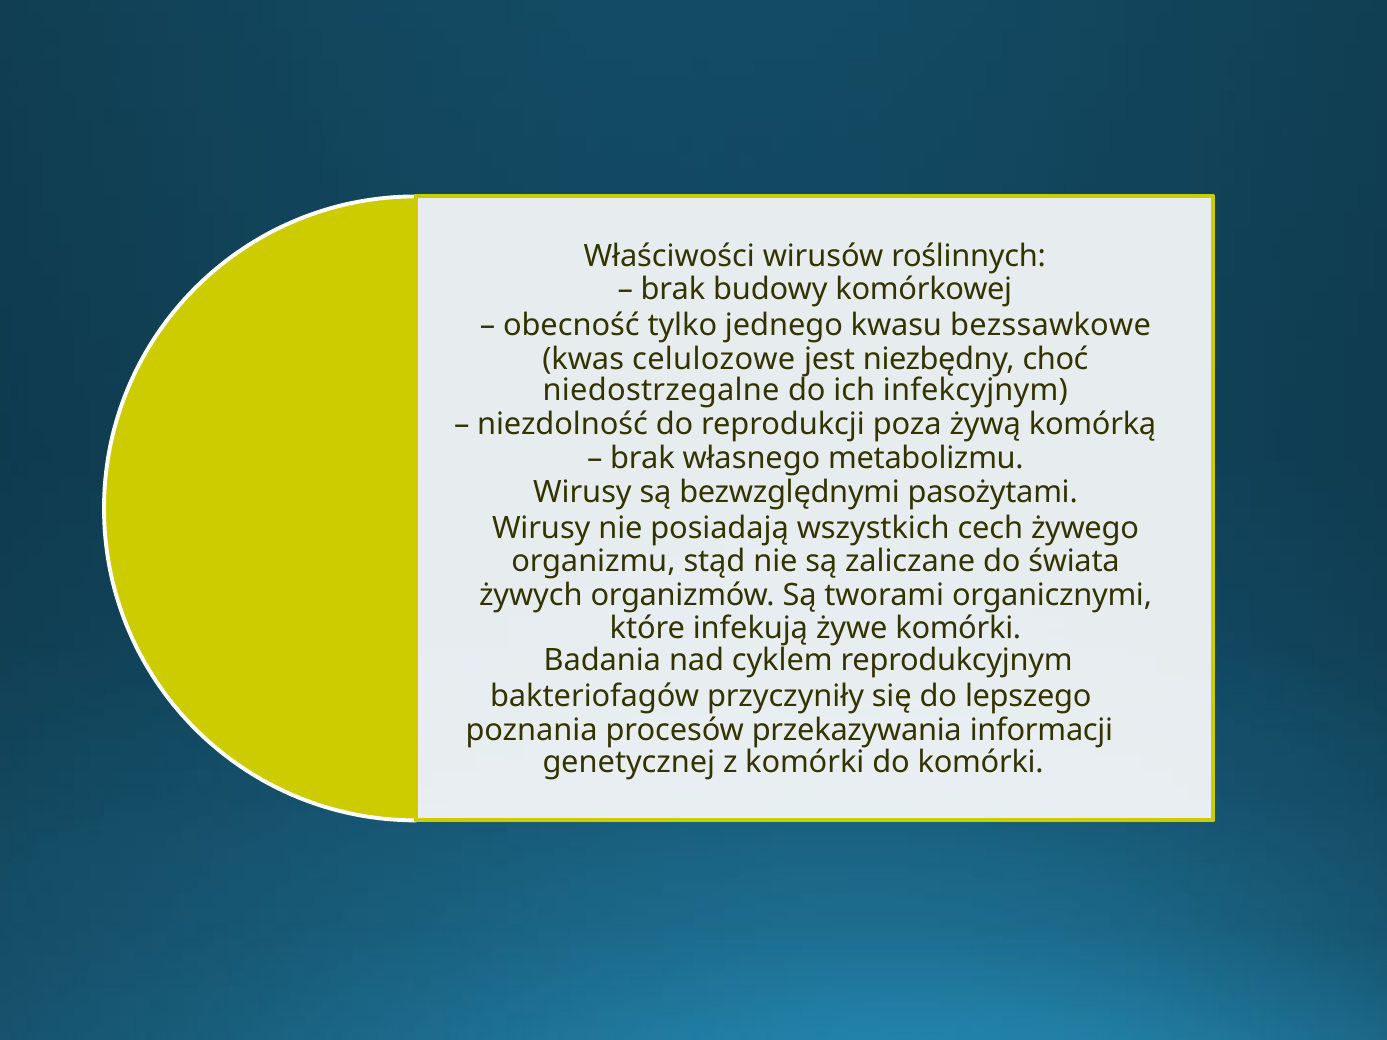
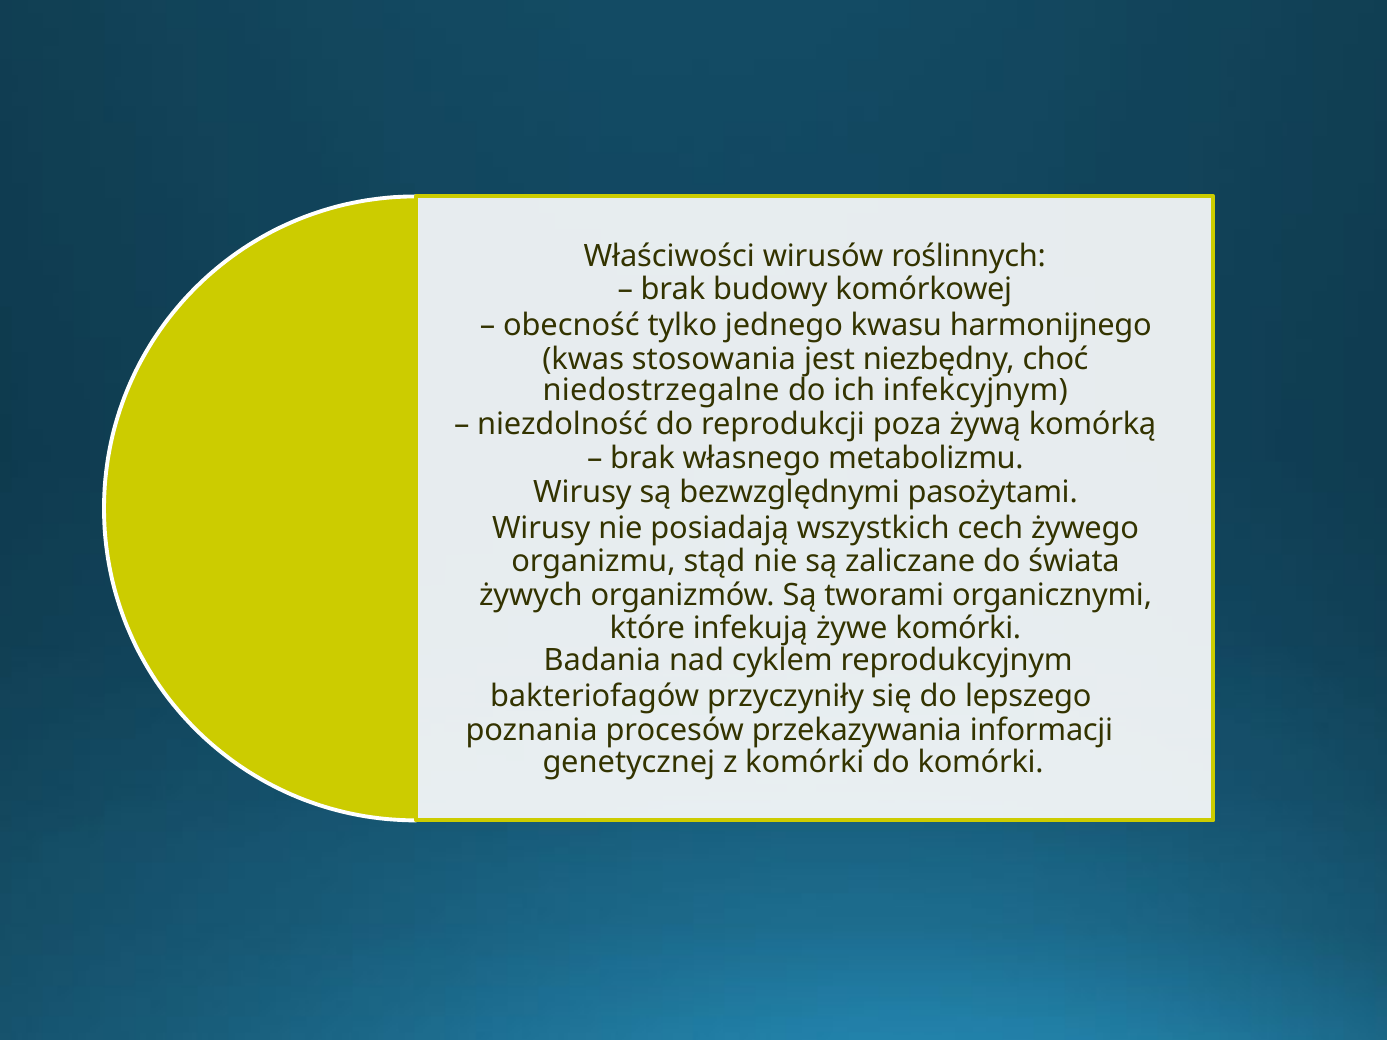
bezssawkowe: bezssawkowe -> harmonijnego
celulozowe: celulozowe -> stosowania
